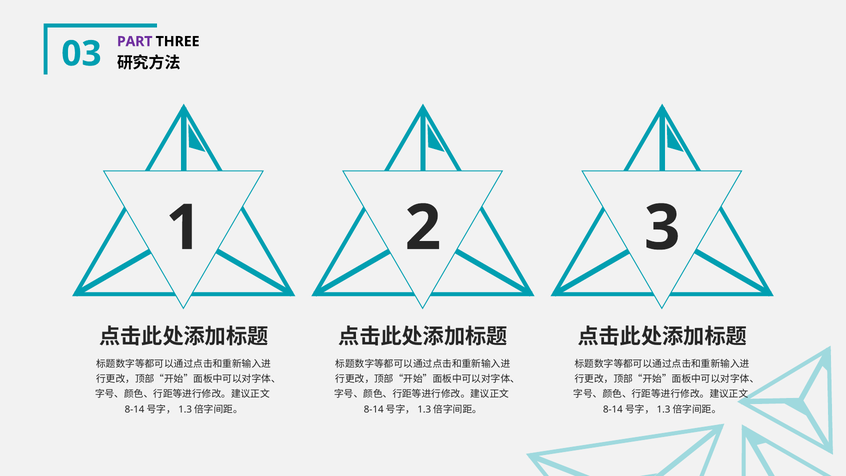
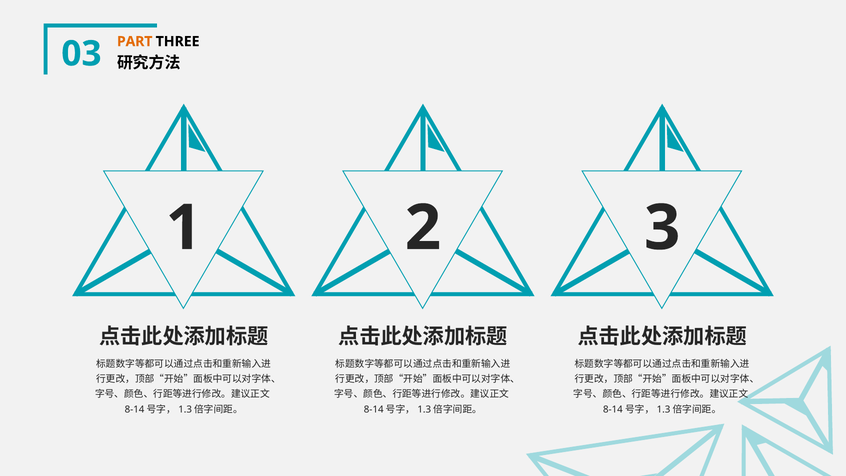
PART colour: purple -> orange
